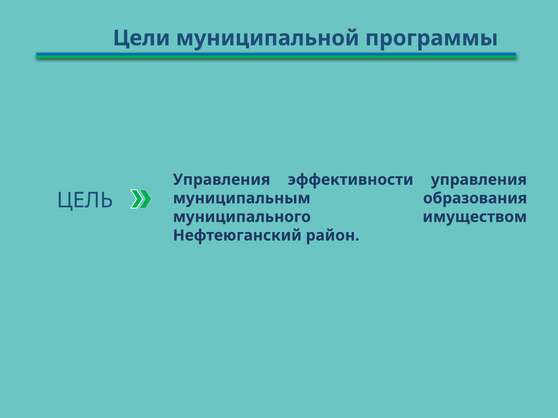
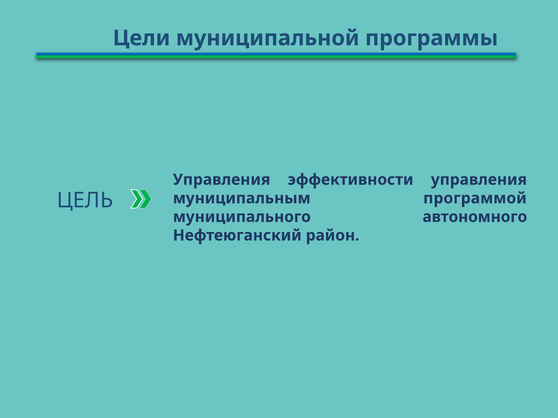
образования: образования -> программой
имуществом: имуществом -> автономного
